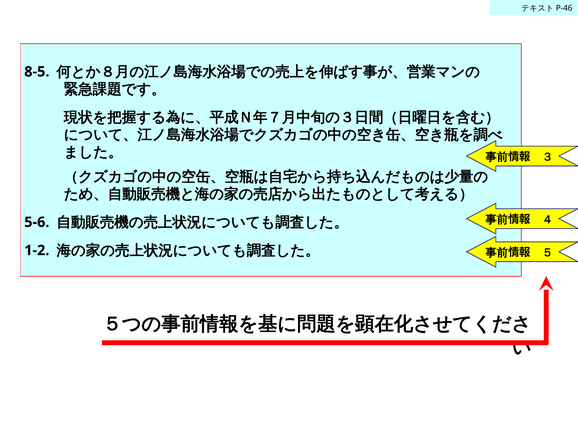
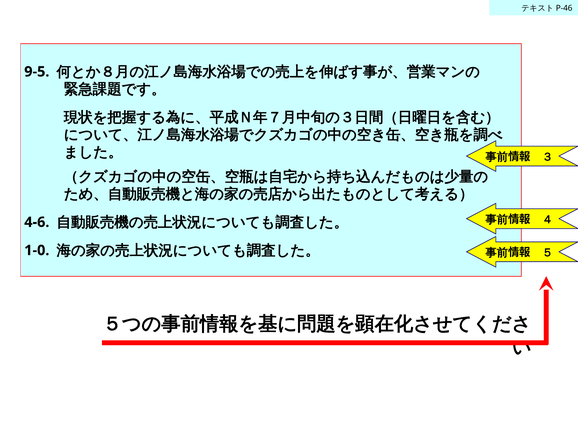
8-5: 8-5 -> 9-5
5-6: 5-6 -> 4-6
1-2: 1-2 -> 1-0
